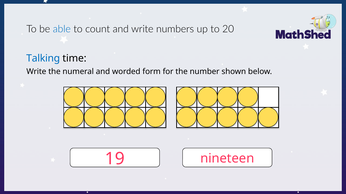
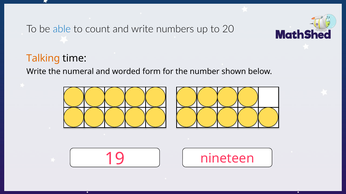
Talking colour: blue -> orange
